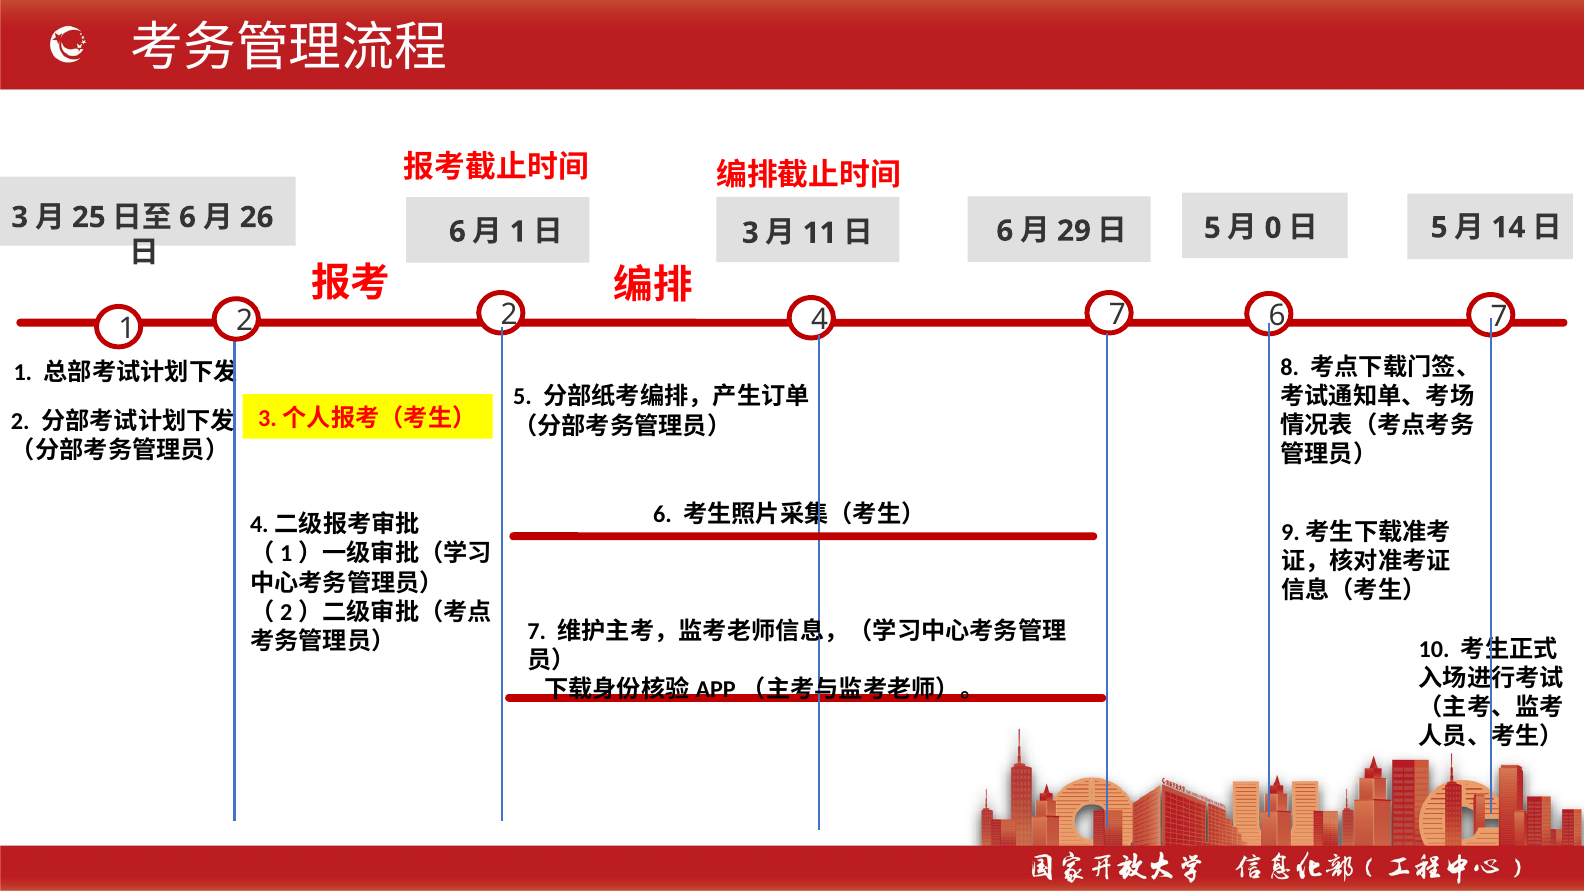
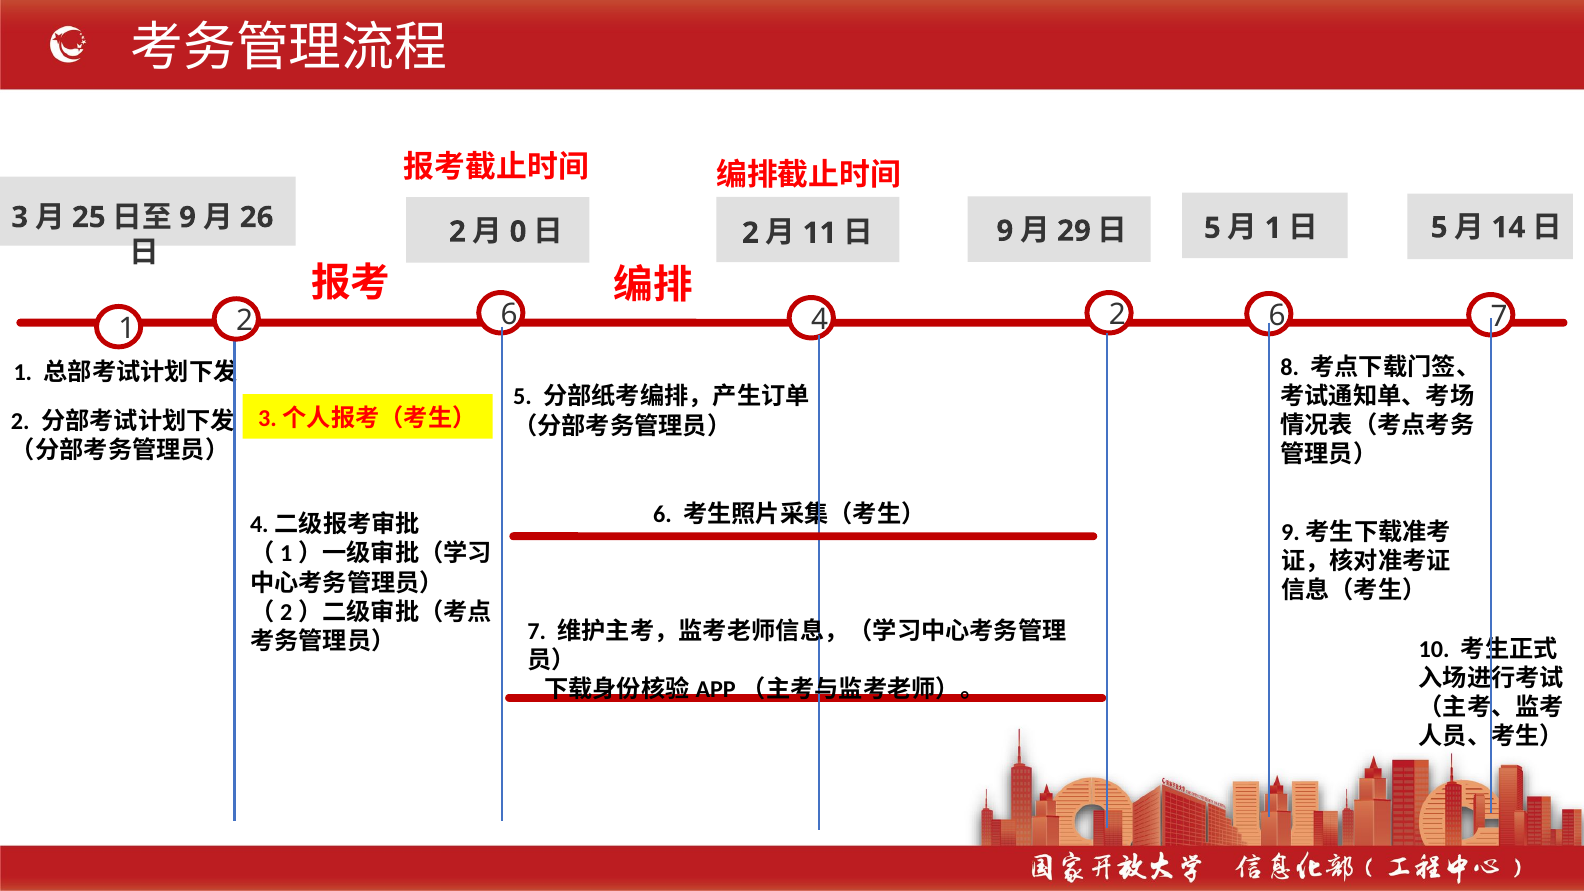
6 at (188, 217): 6 -> 9
0 at (1273, 228): 0 -> 1
6 at (457, 232): 6 -> 2
1 at (518, 232): 1 -> 0
3 at (750, 233): 3 -> 2
6 at (1005, 231): 6 -> 9
1 2: 2 -> 6
4 7: 7 -> 2
